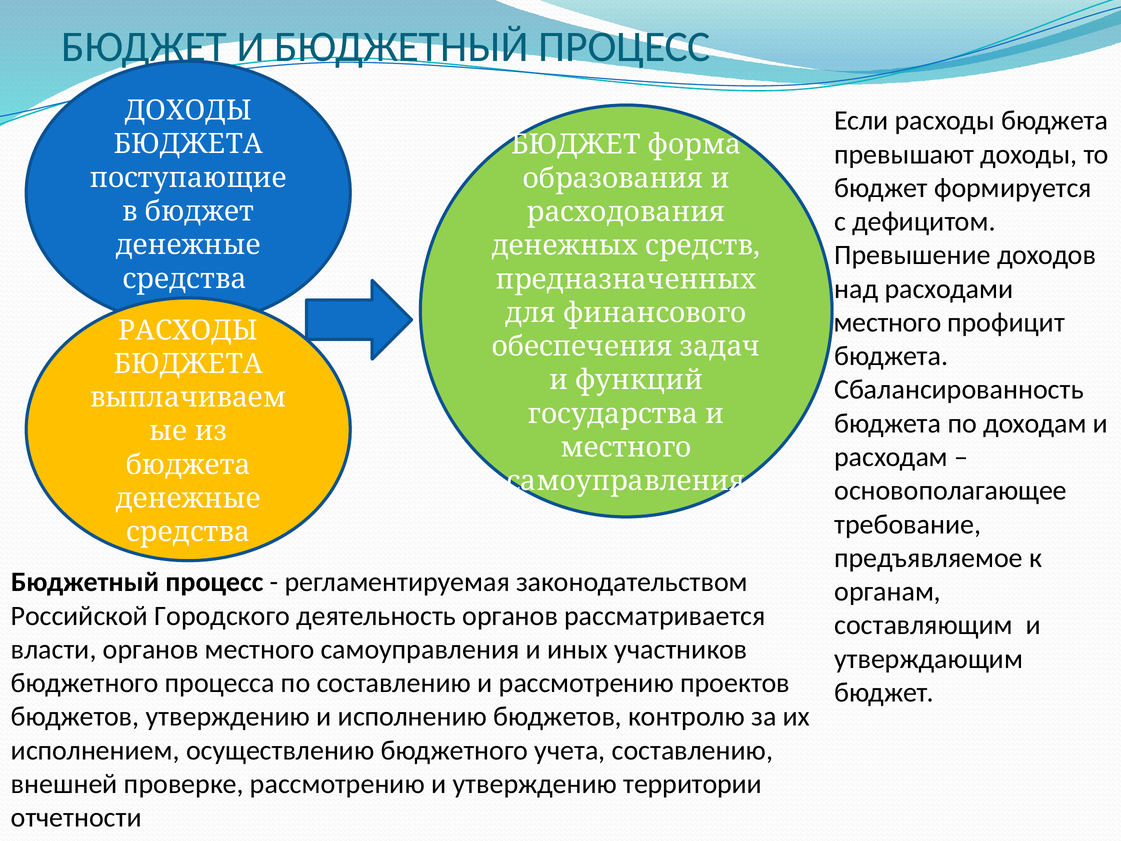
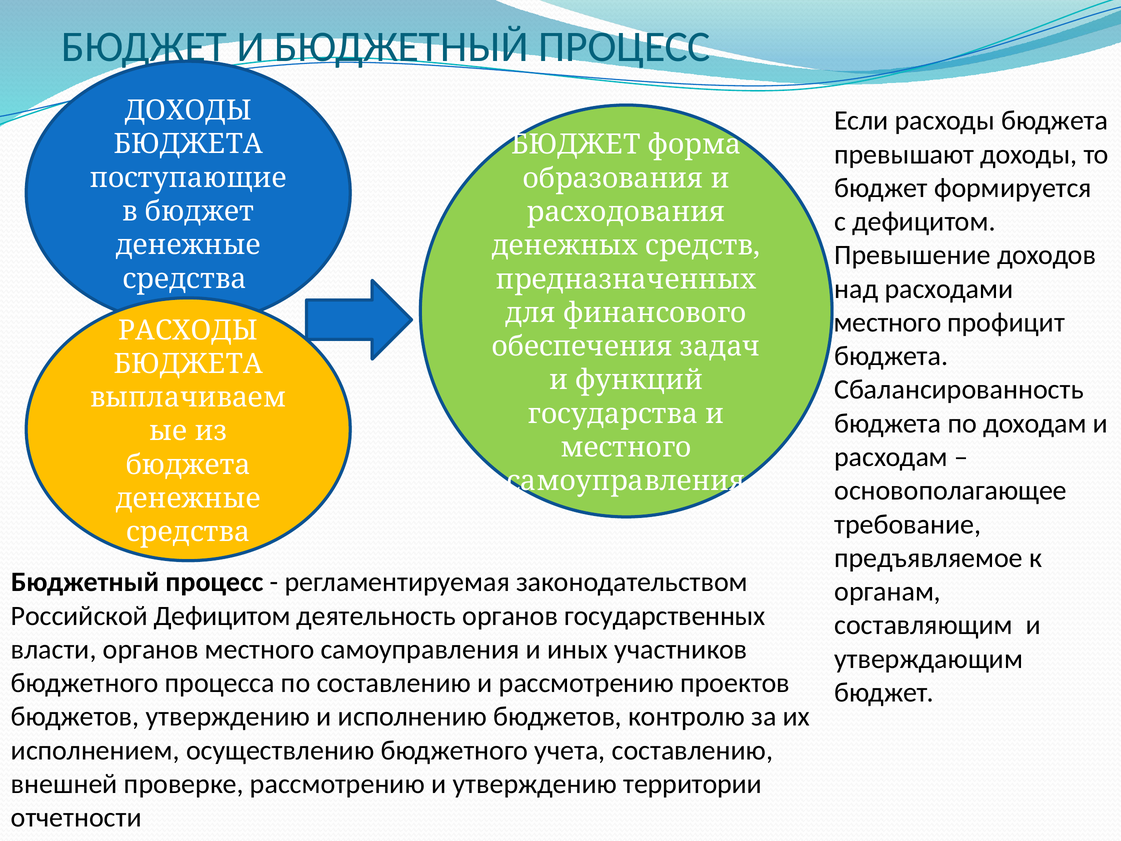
Российской Городского: Городского -> Дефицитом
рассматривается: рассматривается -> государственных
